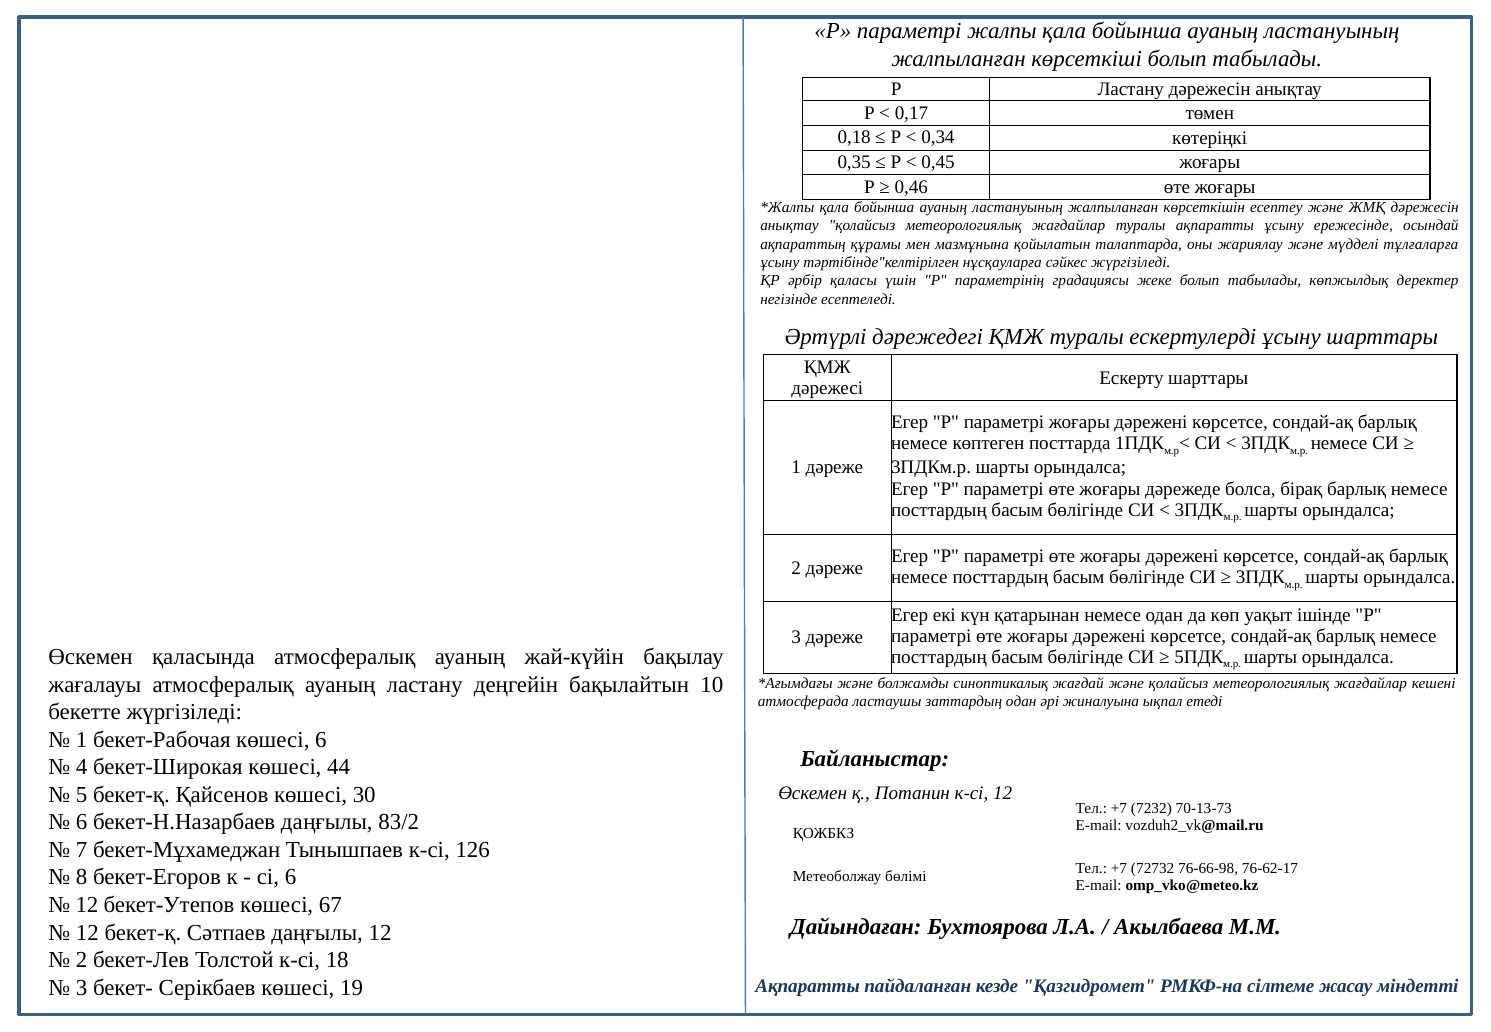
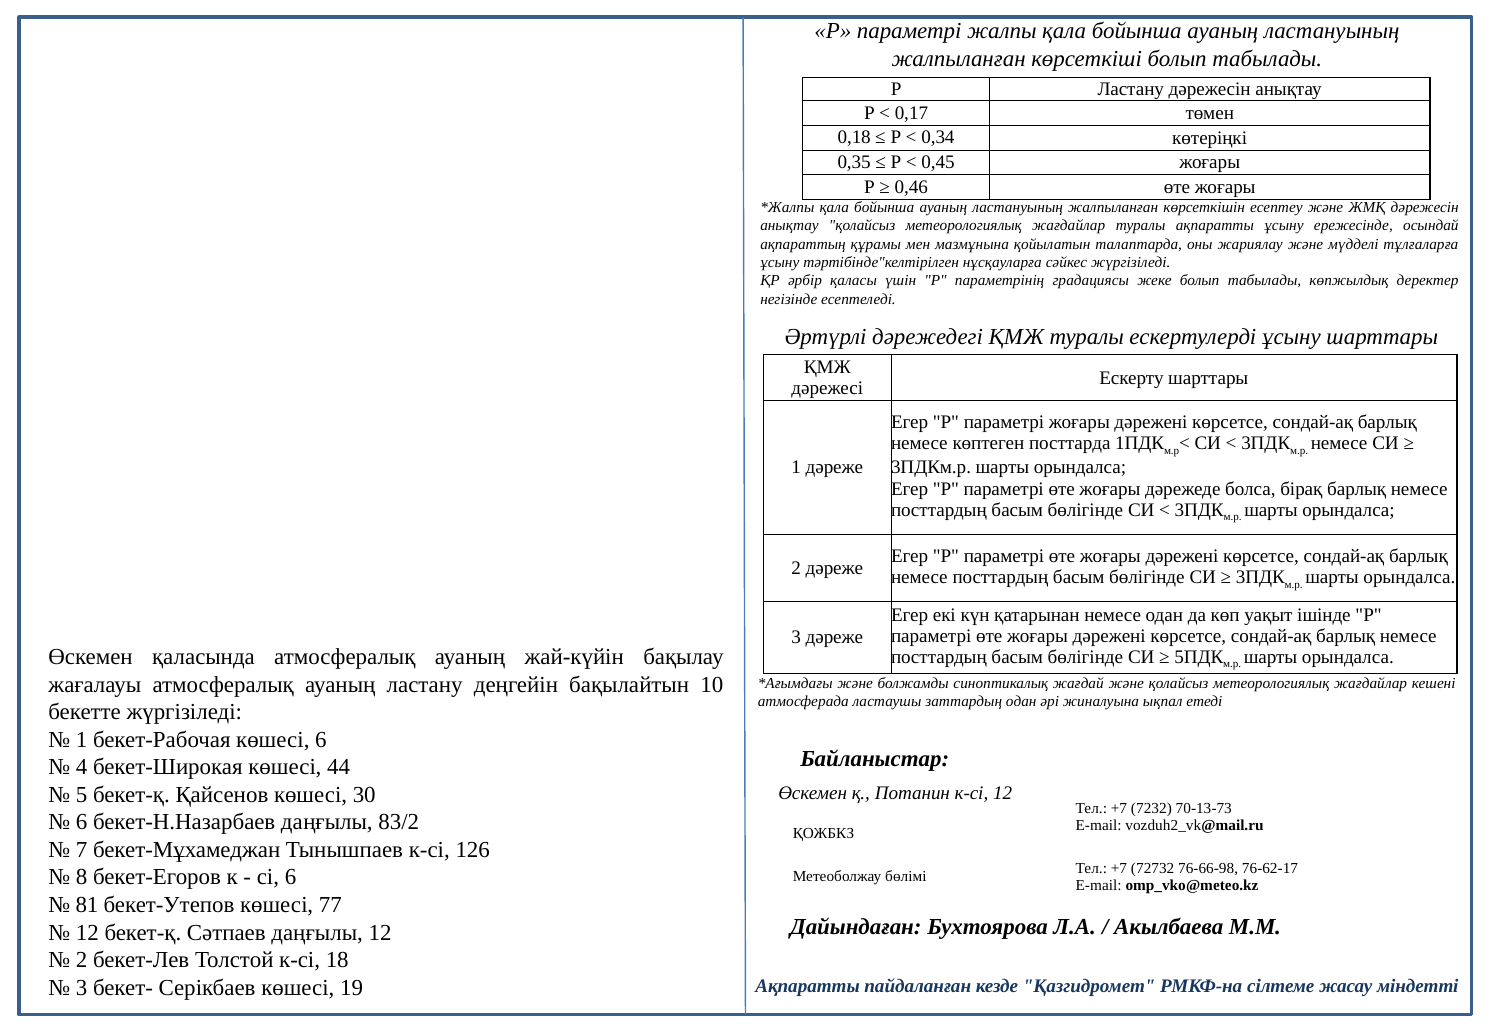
12 at (87, 905): 12 -> 81
67: 67 -> 77
